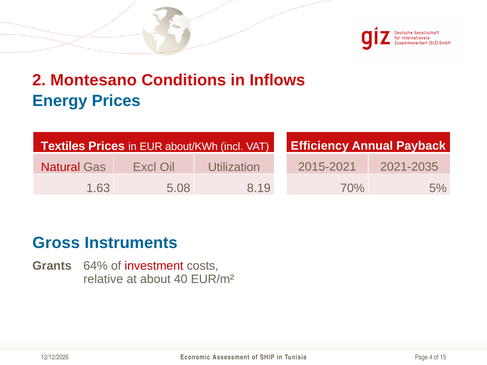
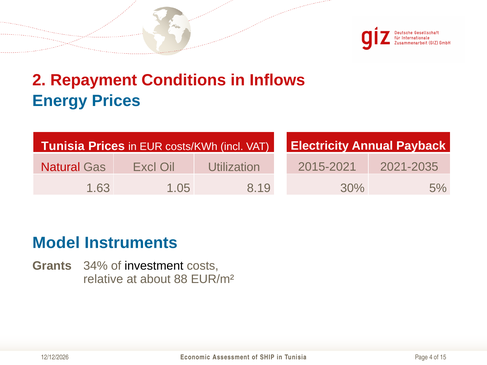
Montesano: Montesano -> Repayment
Efficiency: Efficiency -> Electricity
Textiles at (63, 146): Textiles -> Tunisia
about/KWh: about/KWh -> costs/KWh
70%: 70% -> 30%
5.08: 5.08 -> 1.05
Gross: Gross -> Model
64%: 64% -> 34%
investment colour: red -> black
40: 40 -> 88
